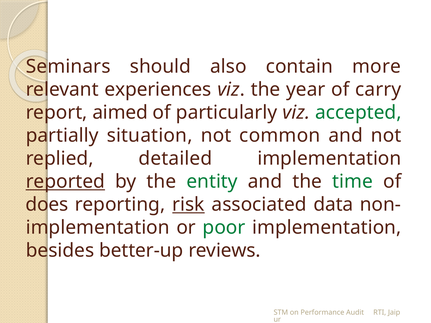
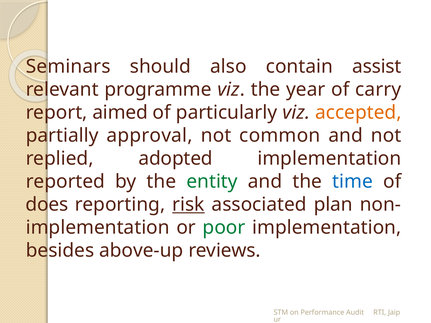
more: more -> assist
experiences: experiences -> programme
accepted colour: green -> orange
situation: situation -> approval
detailed: detailed -> adopted
reported underline: present -> none
time colour: green -> blue
data: data -> plan
better-up: better-up -> above-up
